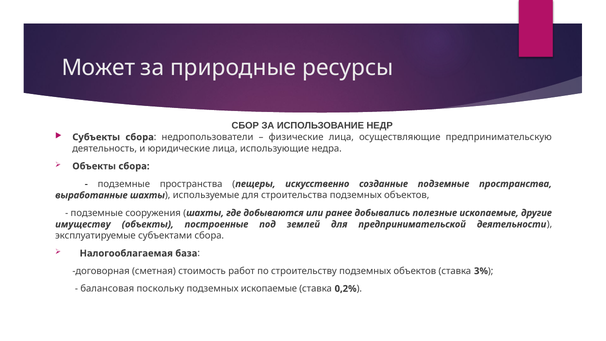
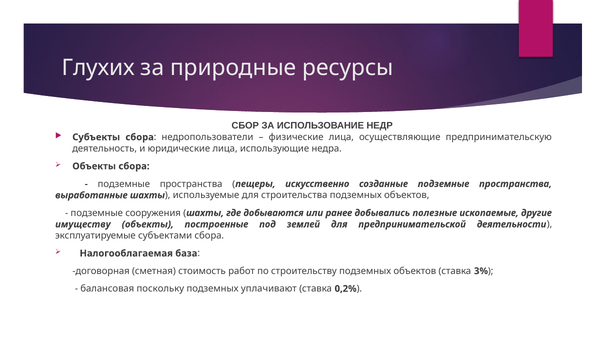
Может: Может -> Глухих
подземных ископаемые: ископаемые -> уплачивают
